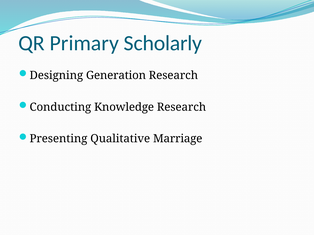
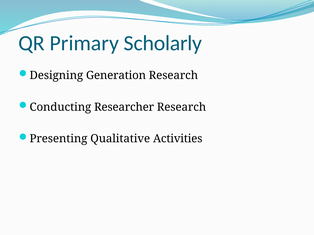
Knowledge: Knowledge -> Researcher
Marriage: Marriage -> Activities
